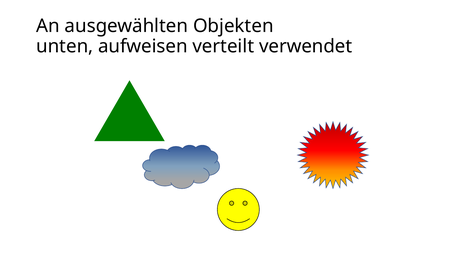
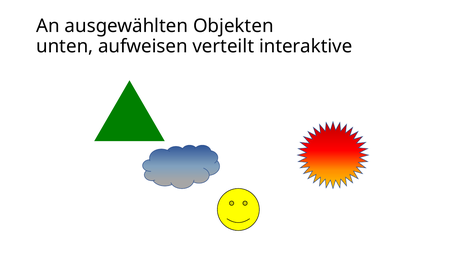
verwendet: verwendet -> interaktive
